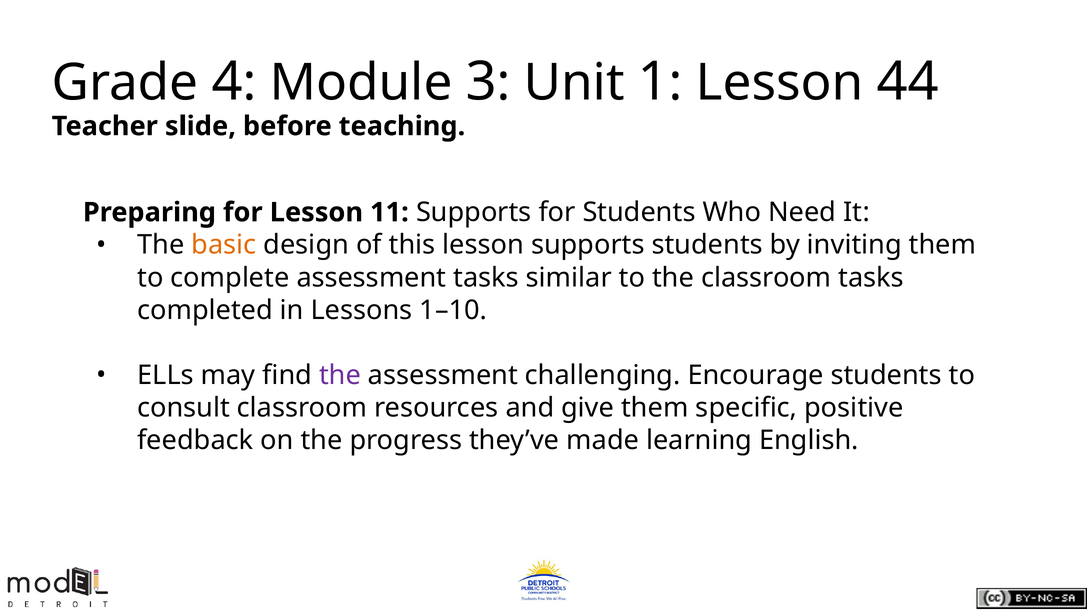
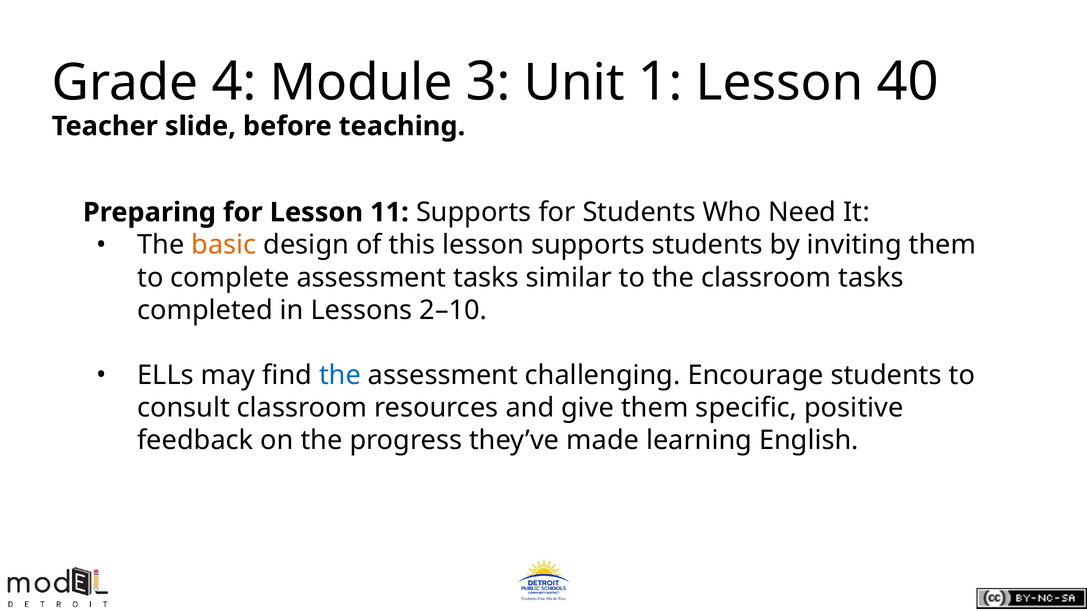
44: 44 -> 40
1–10: 1–10 -> 2–10
the at (340, 376) colour: purple -> blue
